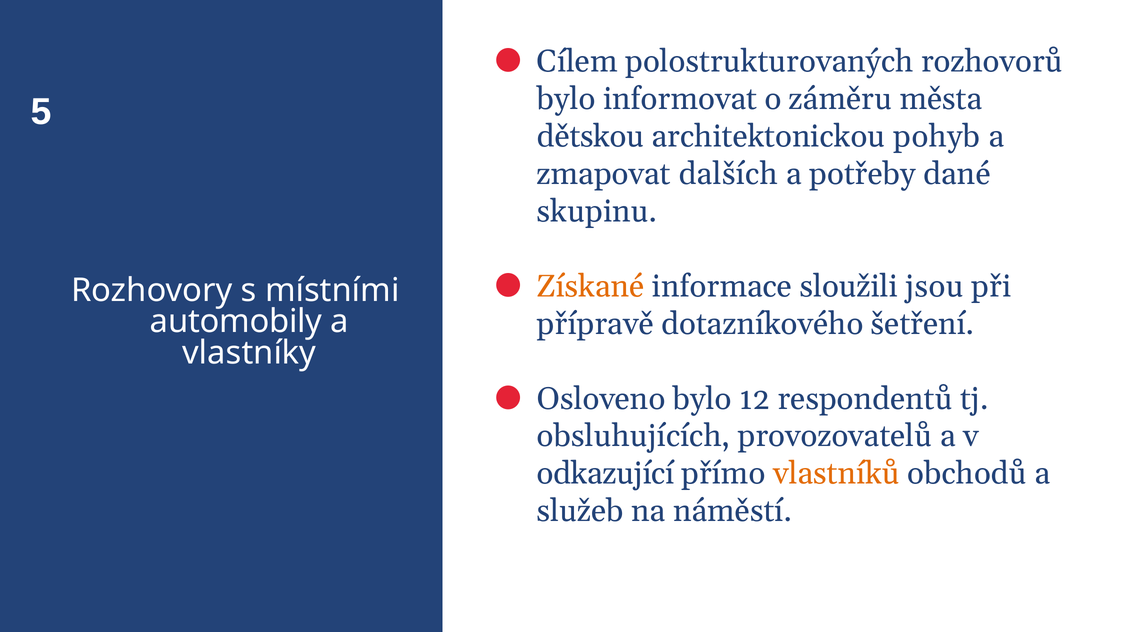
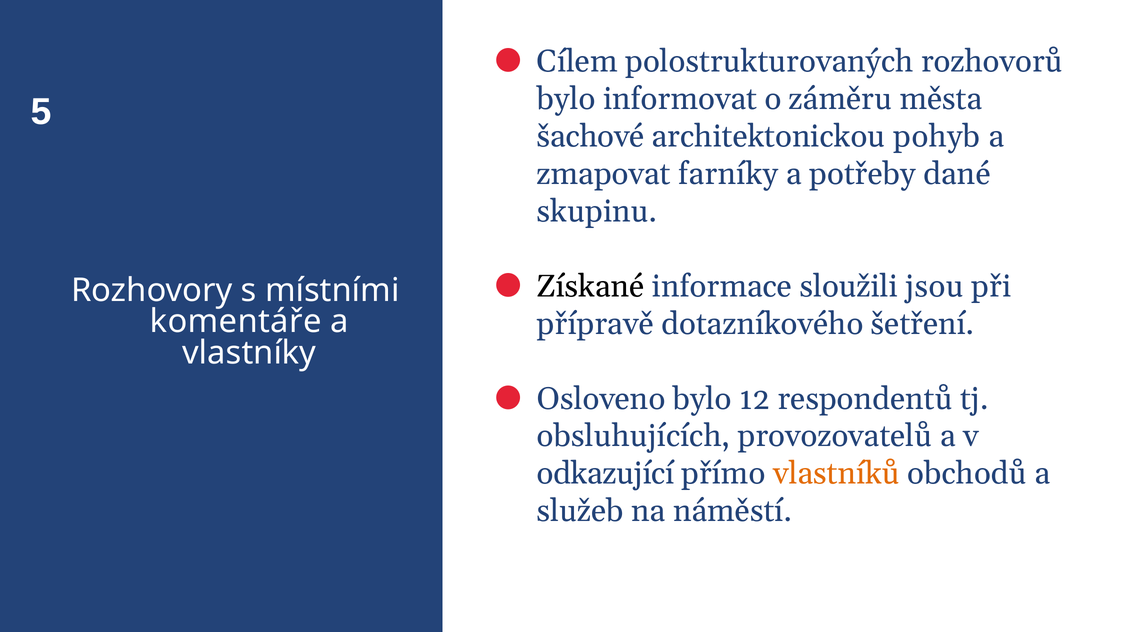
dětskou: dětskou -> šachové
dalších: dalších -> farníky
Získané colour: orange -> black
automobily: automobily -> komentáře
